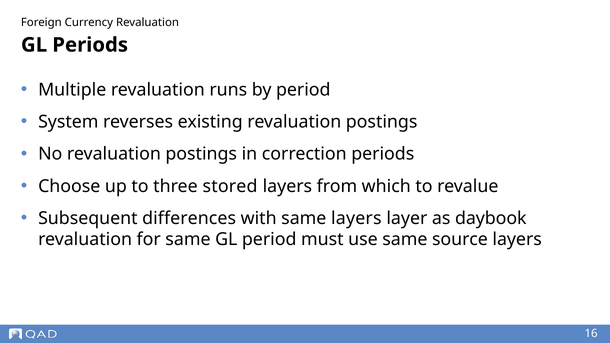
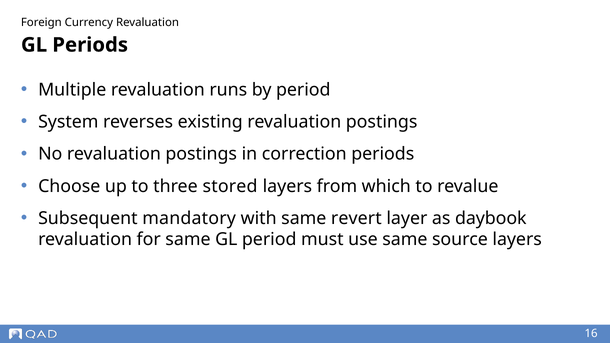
differences: differences -> mandatory
same layers: layers -> revert
